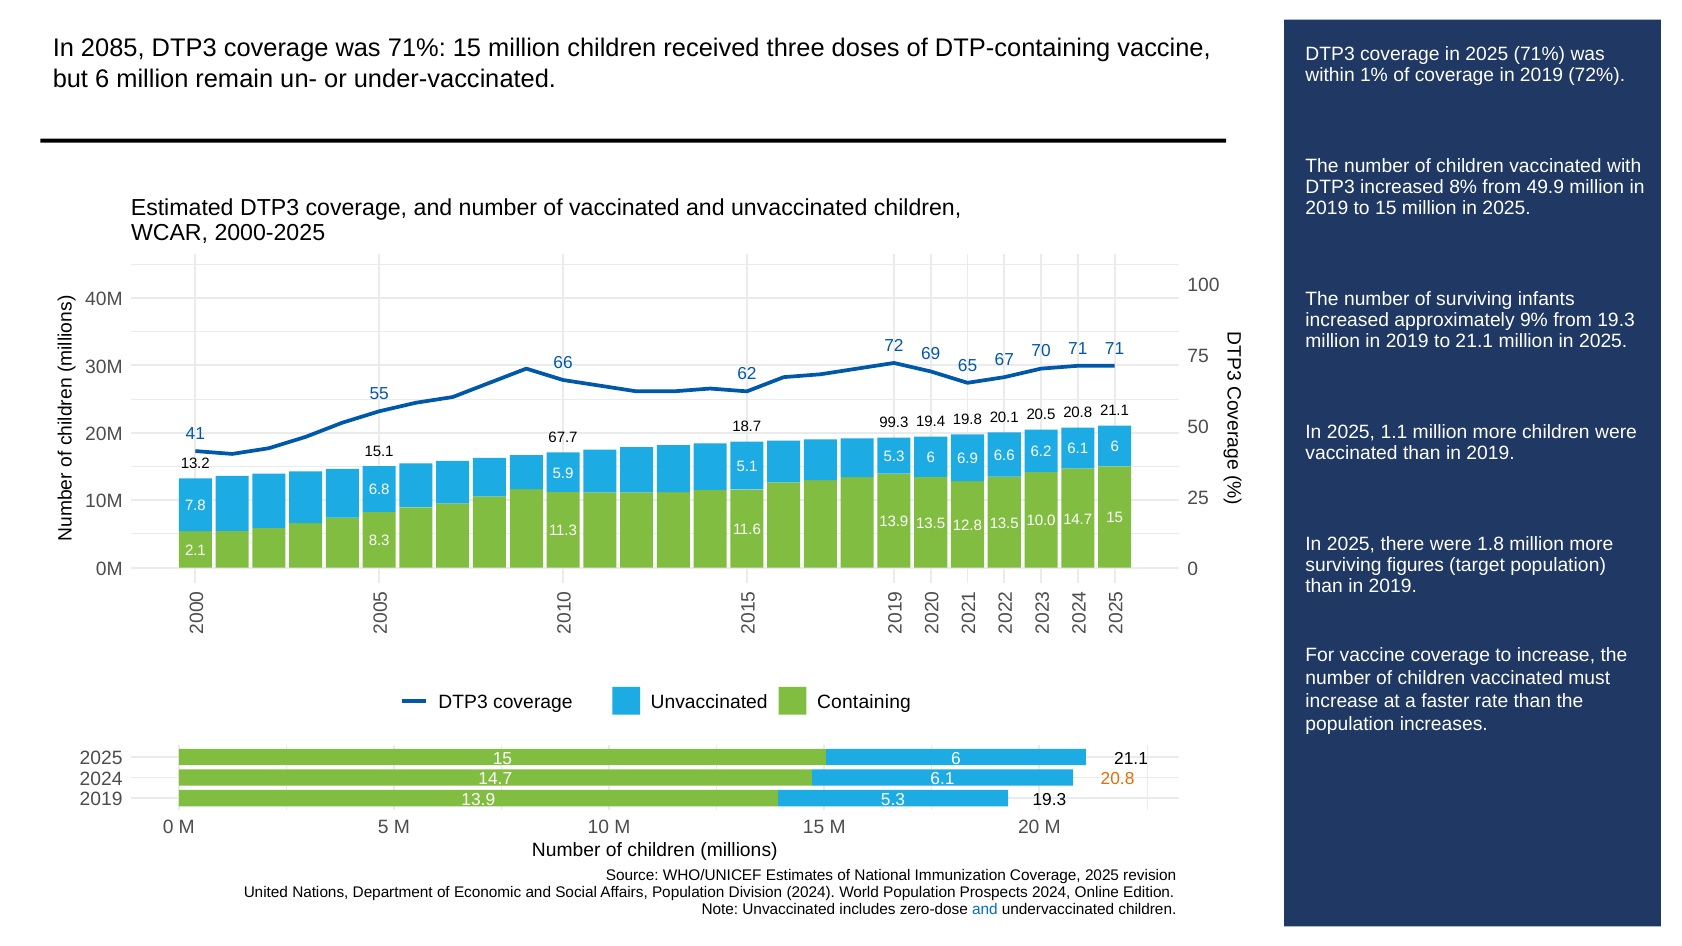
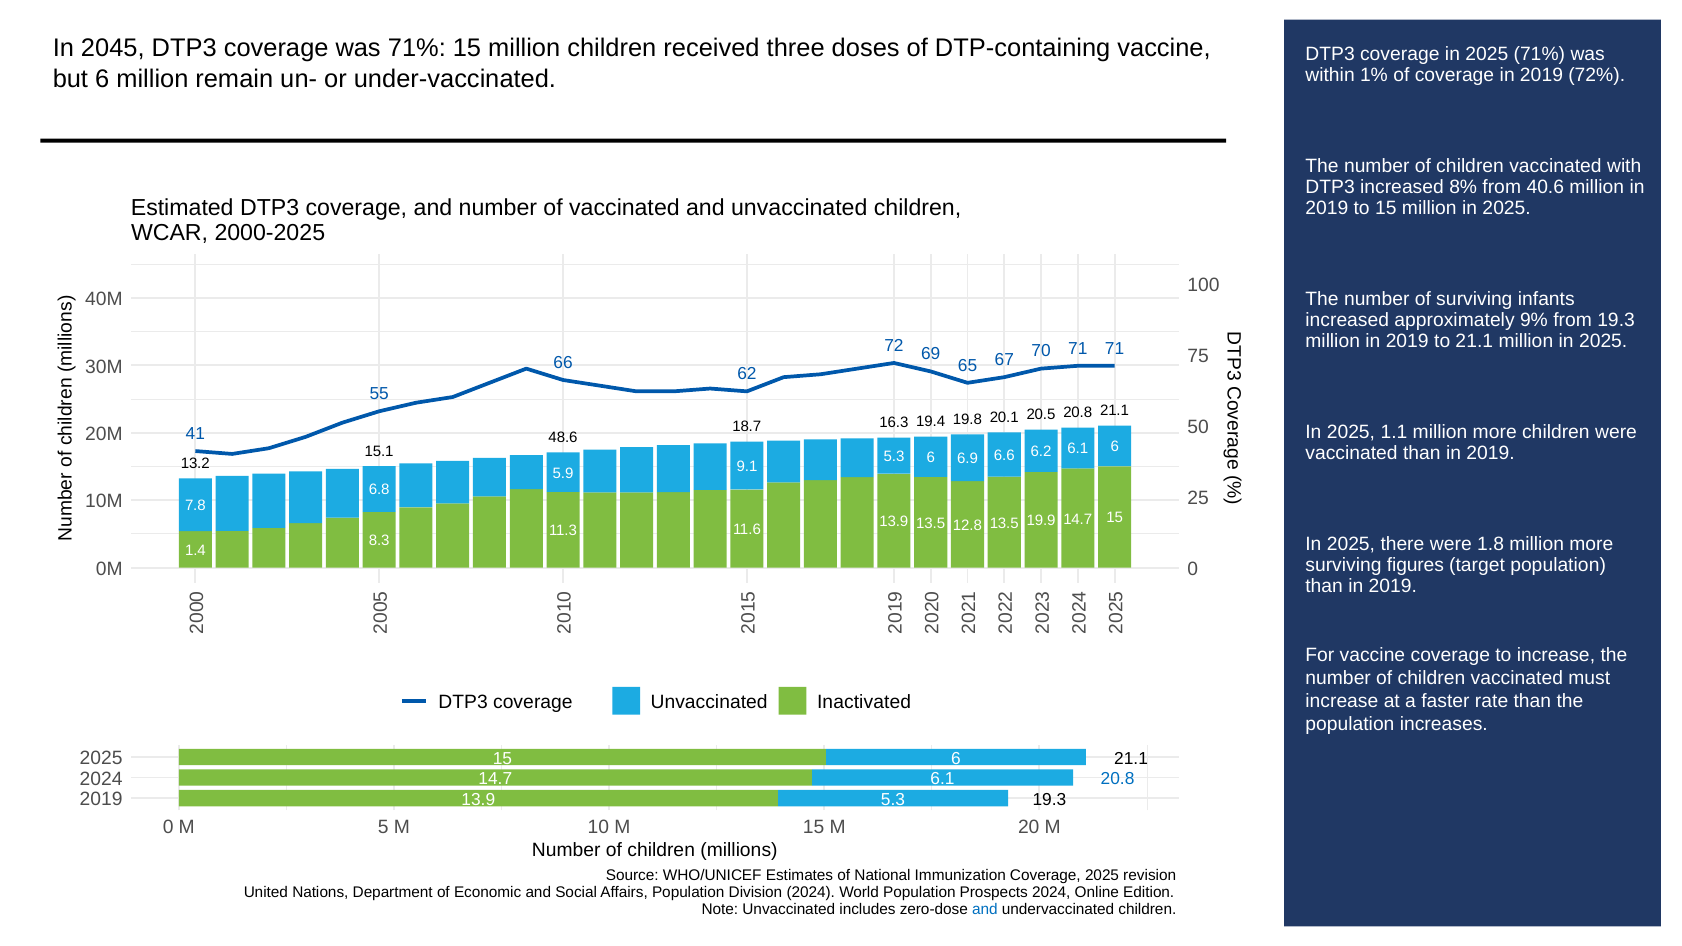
2085: 2085 -> 2045
49.9: 49.9 -> 40.6
99.3: 99.3 -> 16.3
67.7: 67.7 -> 48.6
5.1: 5.1 -> 9.1
10.0: 10.0 -> 19.9
2.1: 2.1 -> 1.4
Containing: Containing -> Inactivated
20.8 at (1118, 779) colour: orange -> blue
